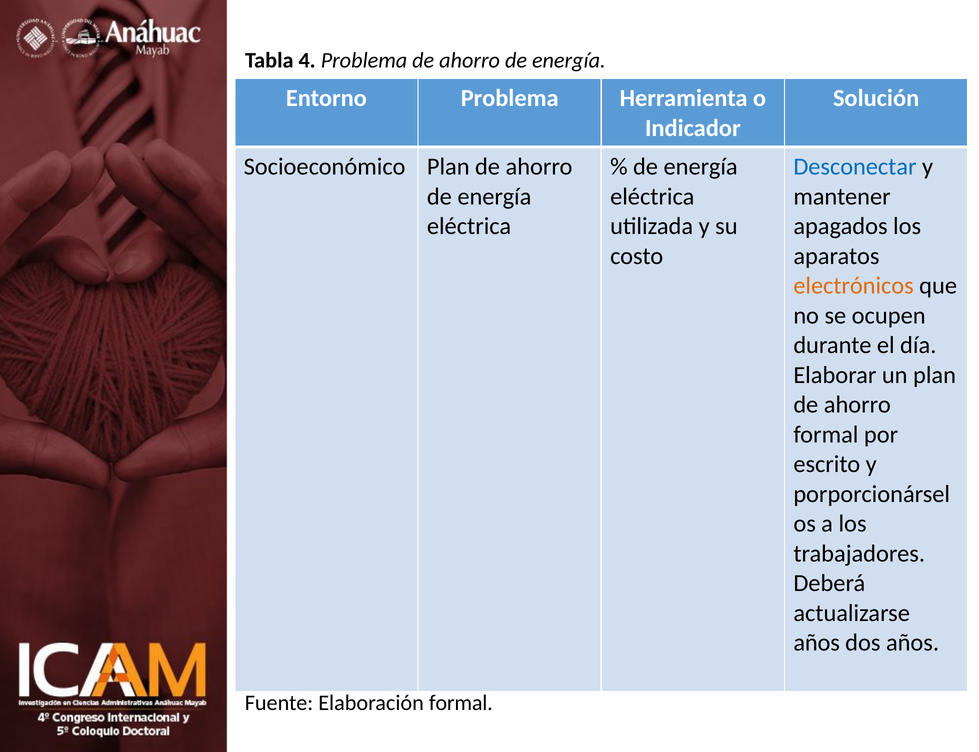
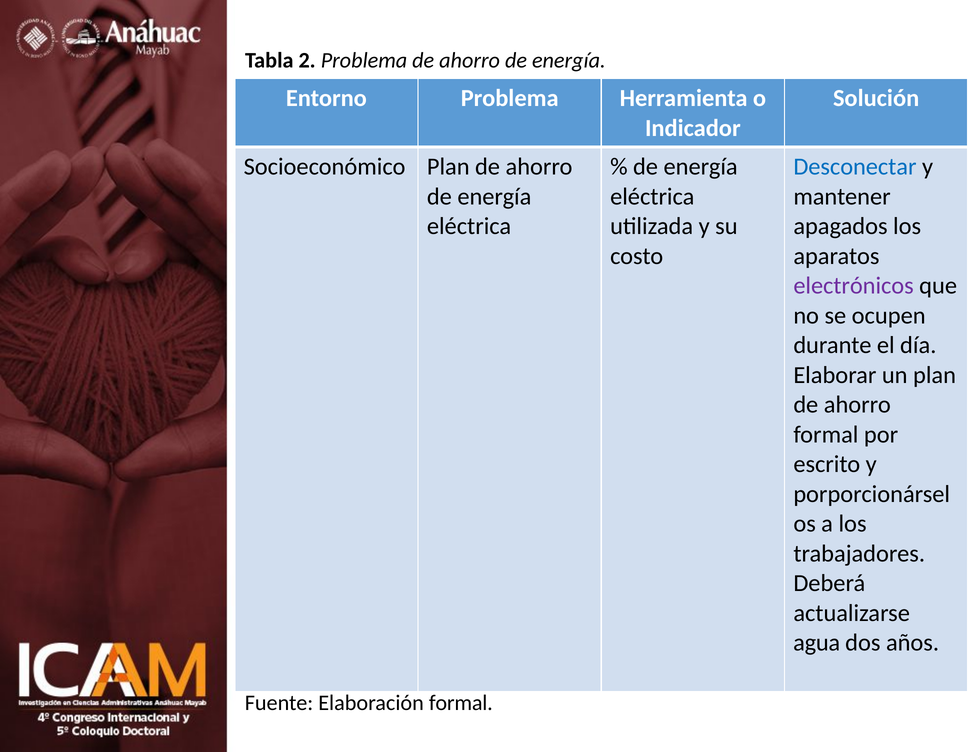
4: 4 -> 2
electrónicos colour: orange -> purple
años at (817, 643): años -> agua
